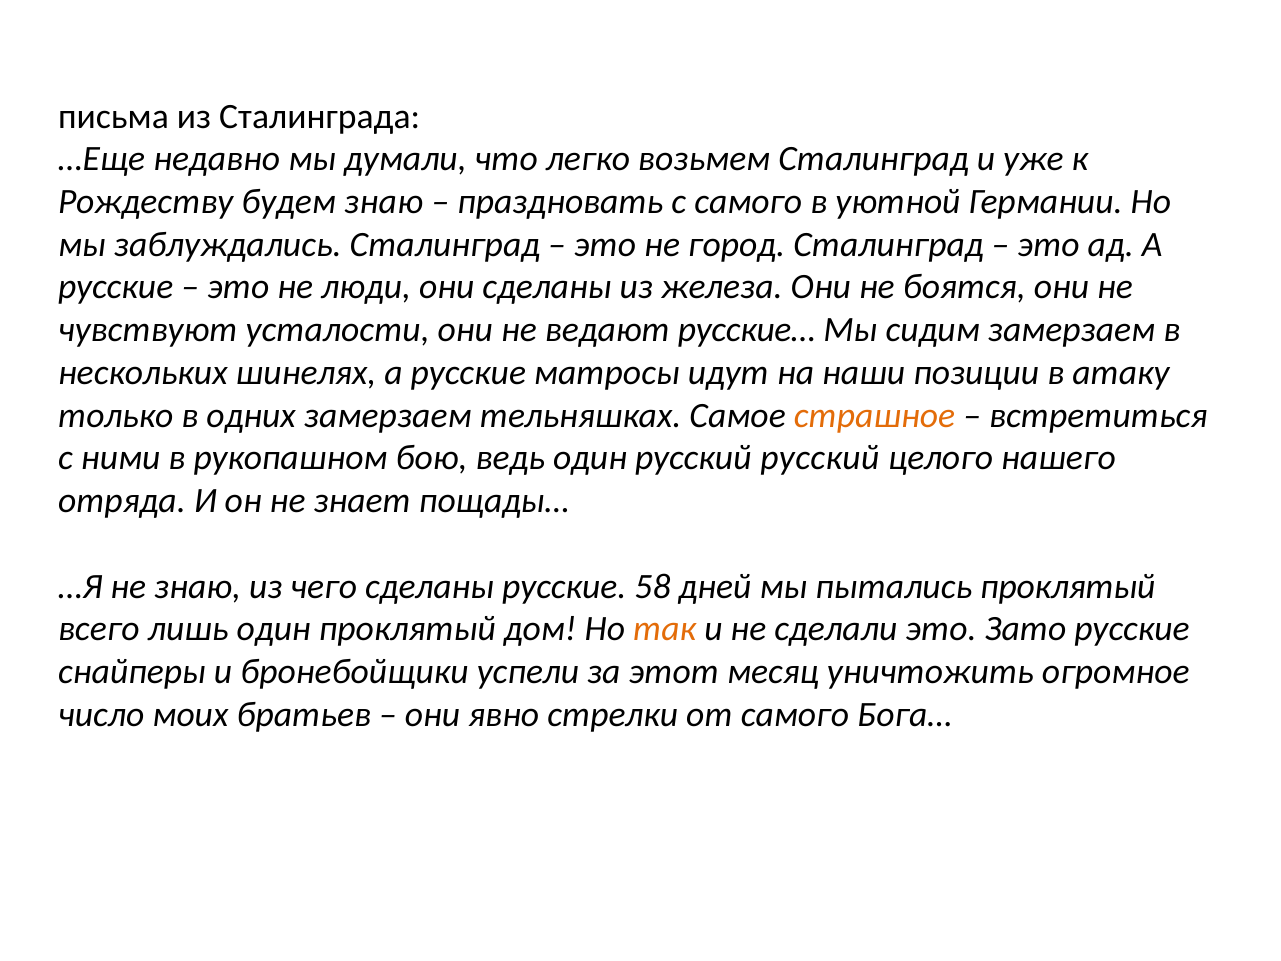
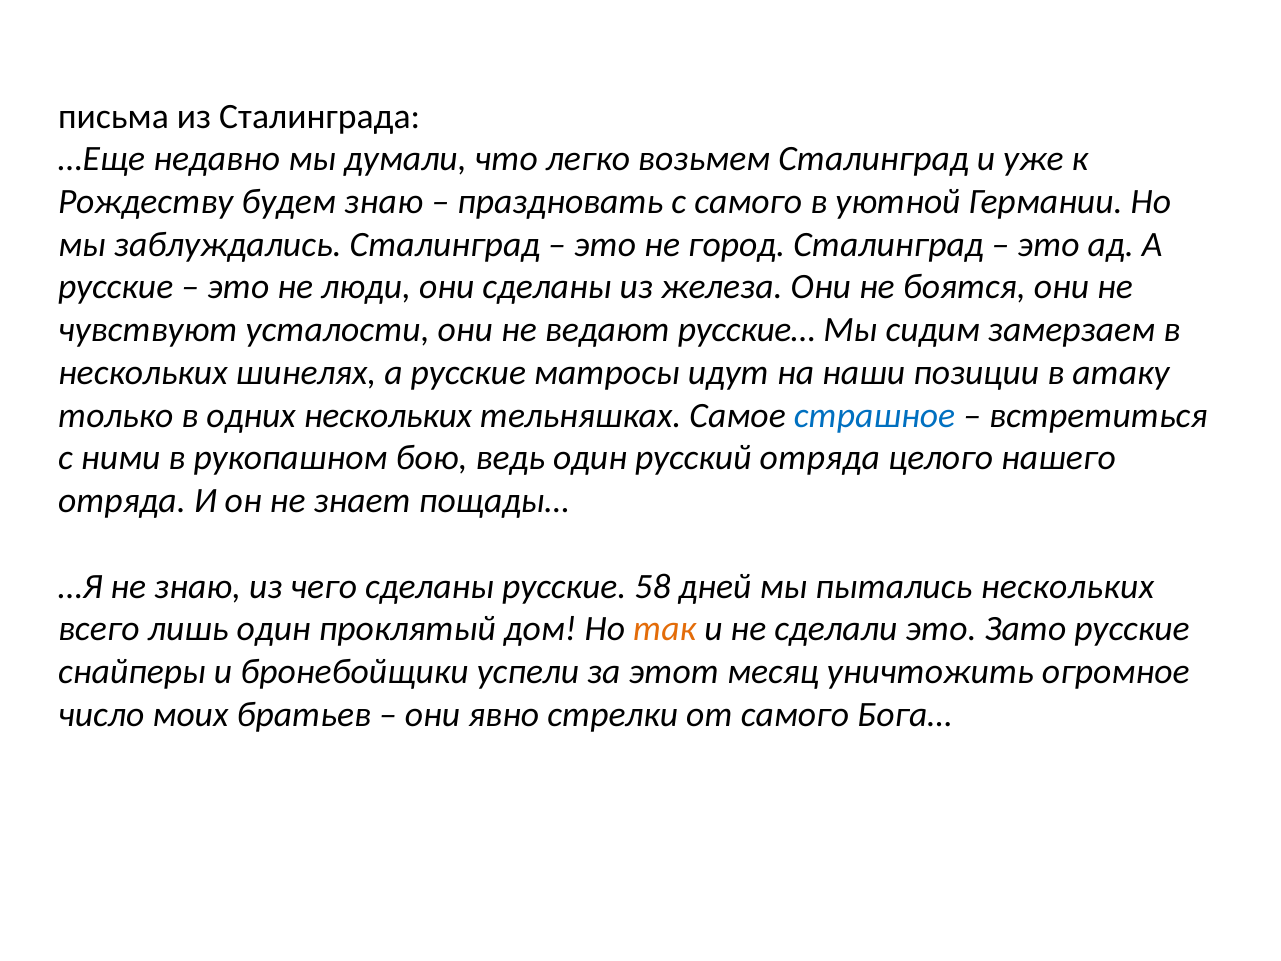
одних замерзаем: замерзаем -> нескольких
страшное colour: orange -> blue
русский русский: русский -> отряда
пытались проклятый: проклятый -> нескольких
